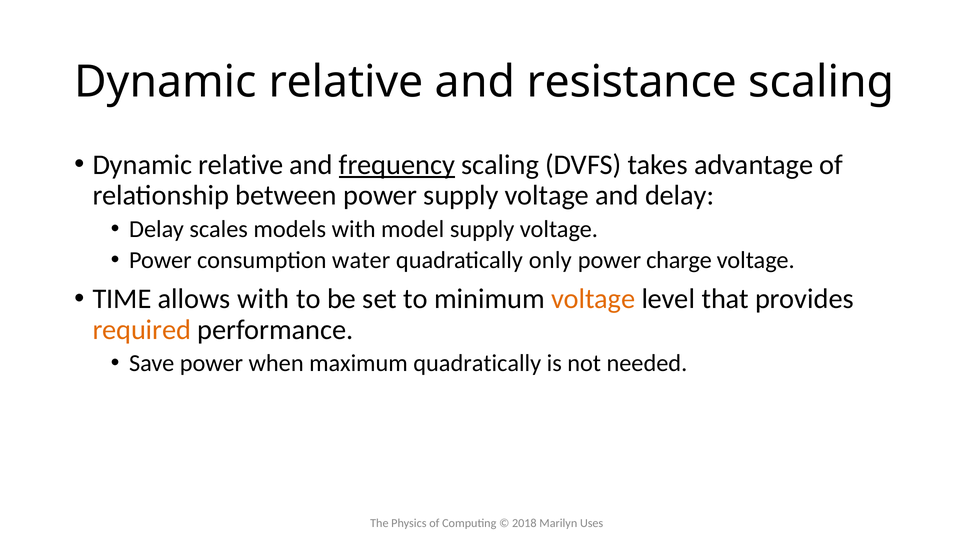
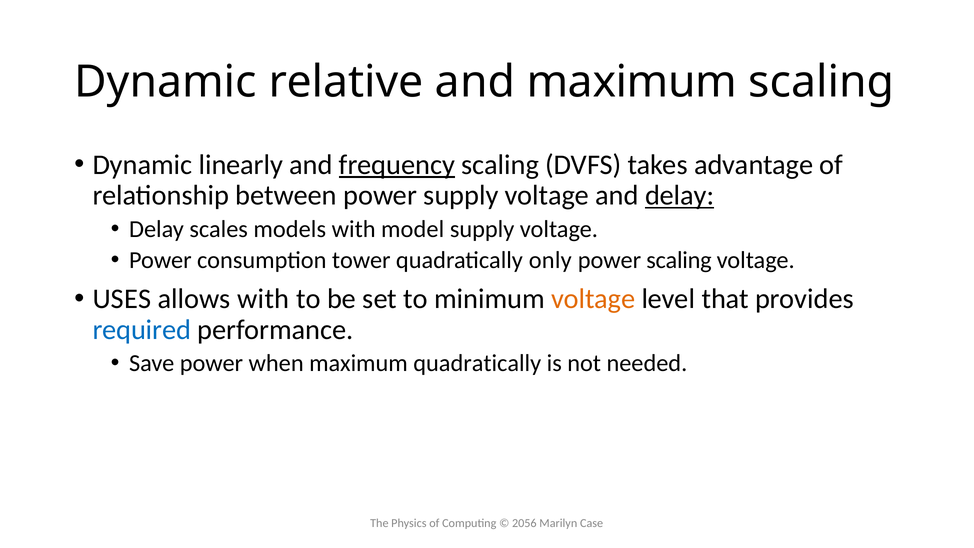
and resistance: resistance -> maximum
relative at (241, 165): relative -> linearly
delay at (680, 195) underline: none -> present
water: water -> tower
power charge: charge -> scaling
TIME: TIME -> USES
required colour: orange -> blue
2018: 2018 -> 2056
Uses: Uses -> Case
